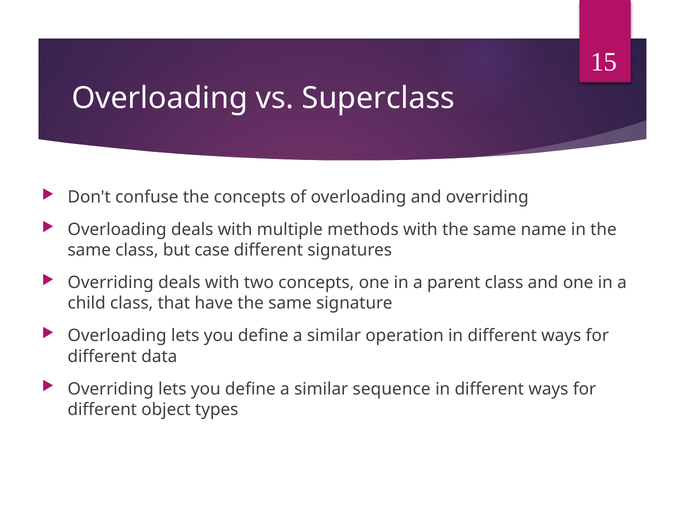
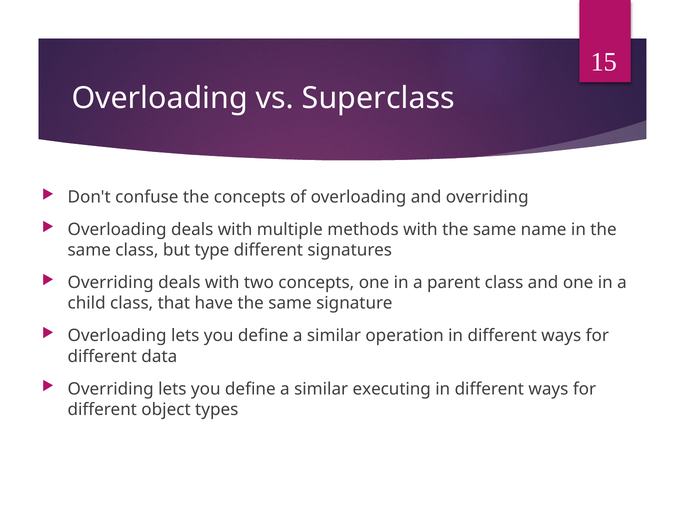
case: case -> type
sequence: sequence -> executing
